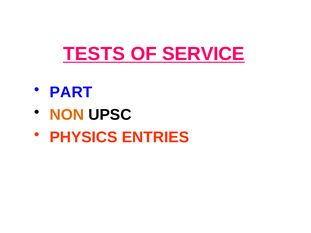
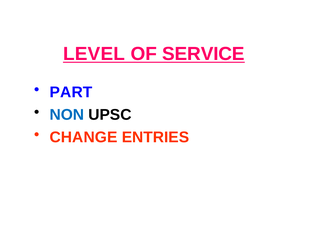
TESTS: TESTS -> LEVEL
NON colour: orange -> blue
PHYSICS: PHYSICS -> CHANGE
